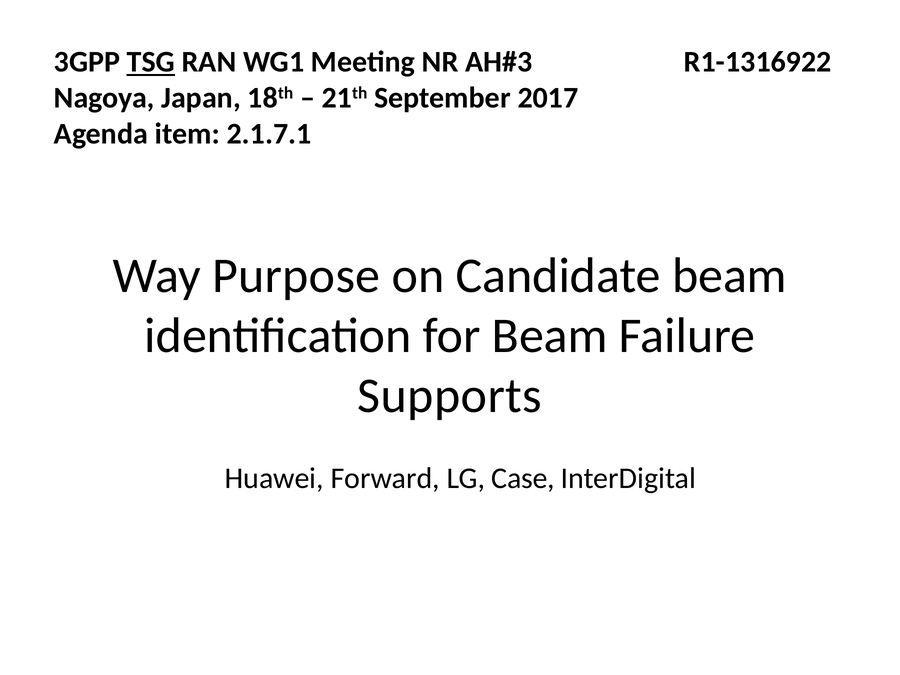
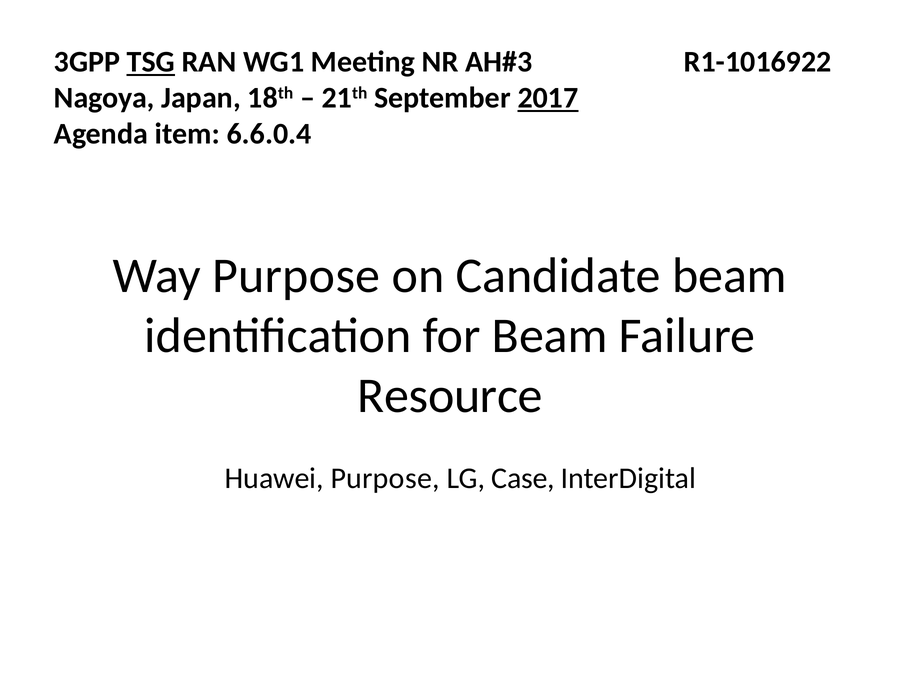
R1-1316922: R1-1316922 -> R1-1016922
2017 underline: none -> present
2.1.7.1: 2.1.7.1 -> 6.6.0.4
Supports: Supports -> Resource
Huawei Forward: Forward -> Purpose
